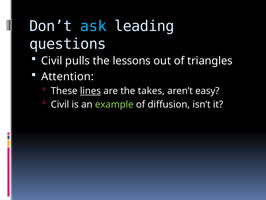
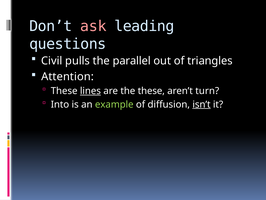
ask colour: light blue -> pink
lessons: lessons -> parallel
the takes: takes -> these
easy: easy -> turn
Civil at (60, 104): Civil -> Into
isn’t underline: none -> present
